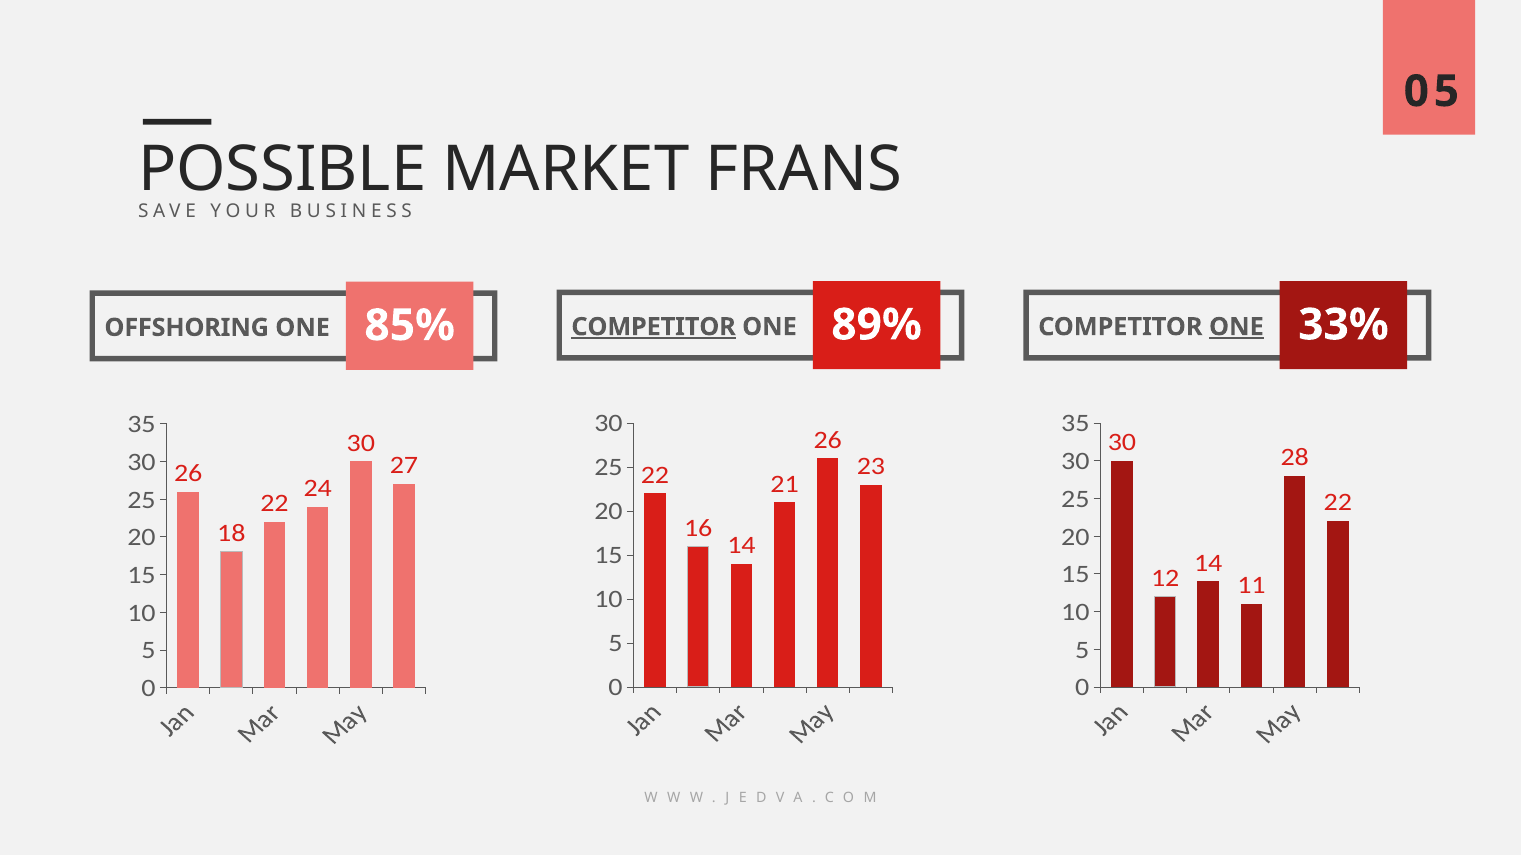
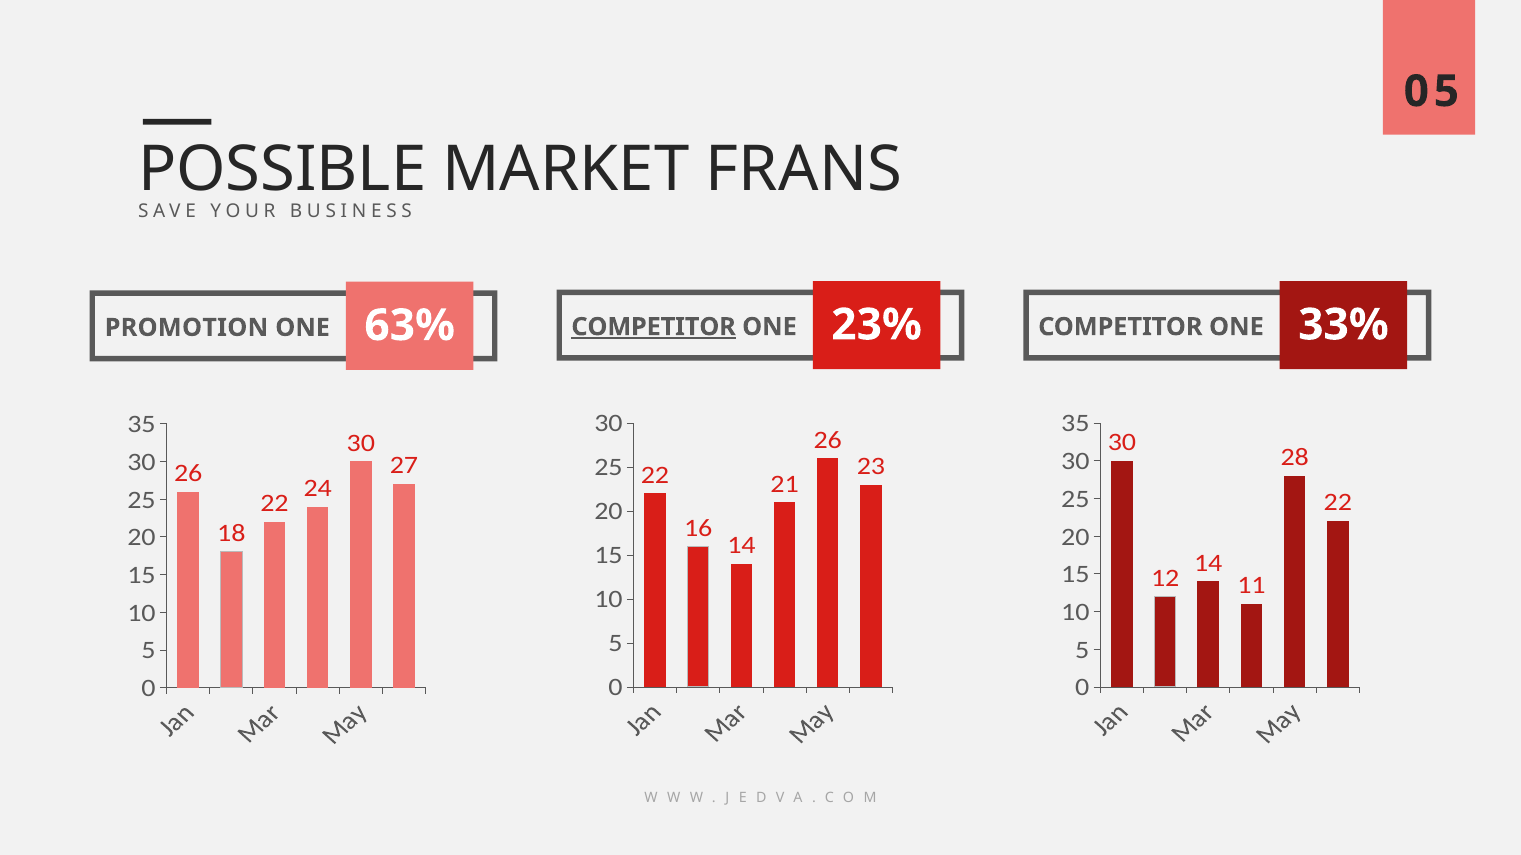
89%: 89% -> 23%
ONE at (1236, 327) underline: present -> none
OFFSHORING: OFFSHORING -> PROMOTION
85%: 85% -> 63%
